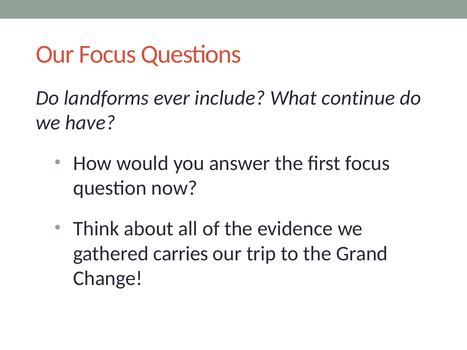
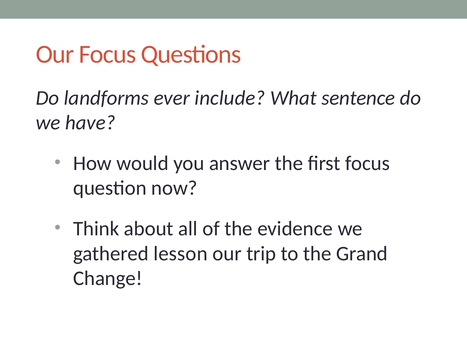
continue: continue -> sentence
carries: carries -> lesson
